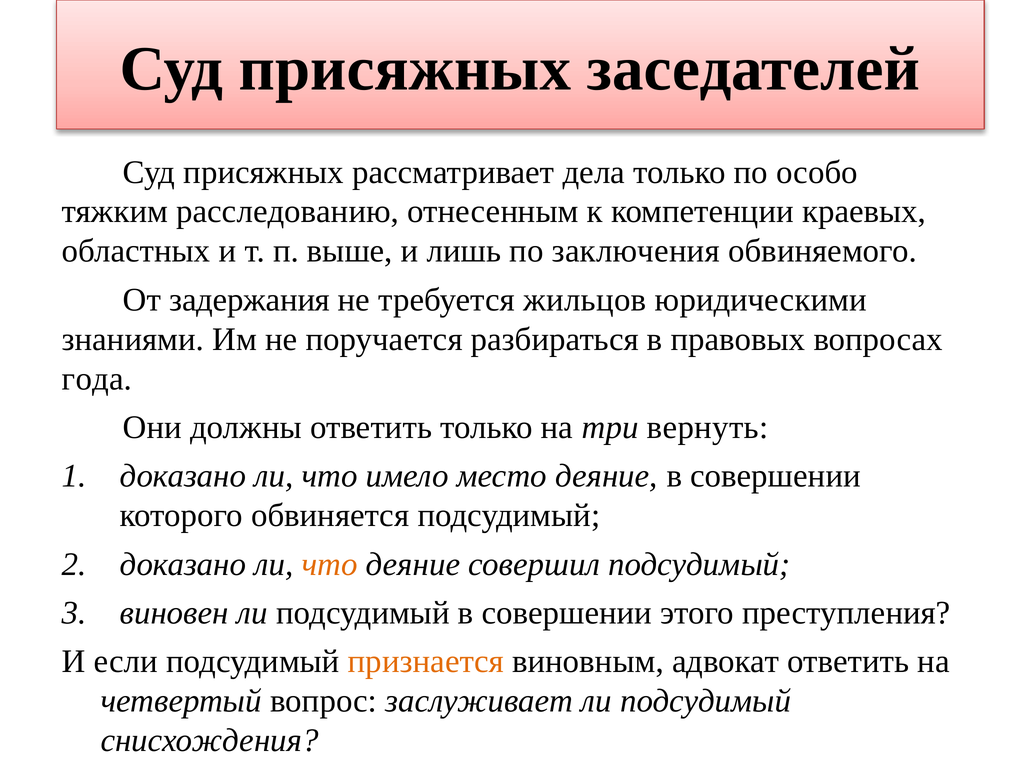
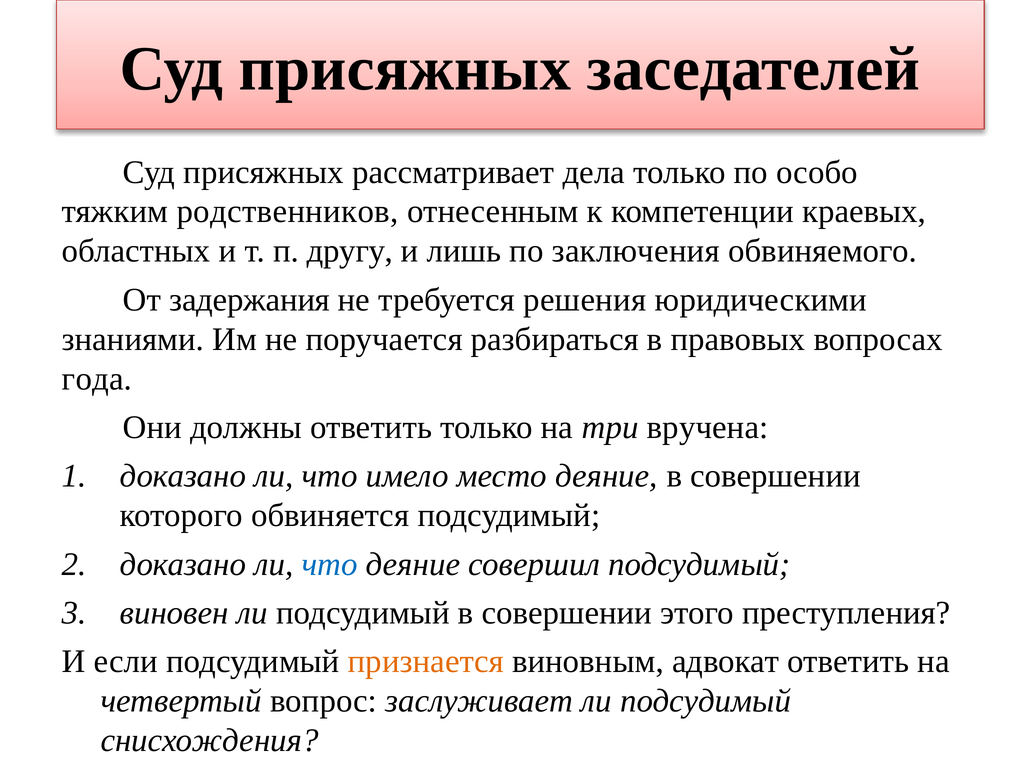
расследованию: расследованию -> родственников
выше: выше -> другу
жильцов: жильцов -> решения
вернуть: вернуть -> вручена
что at (330, 564) colour: orange -> blue
